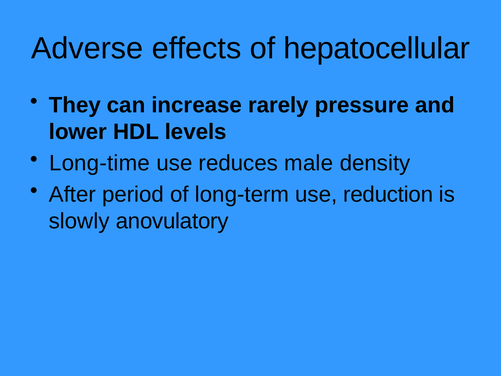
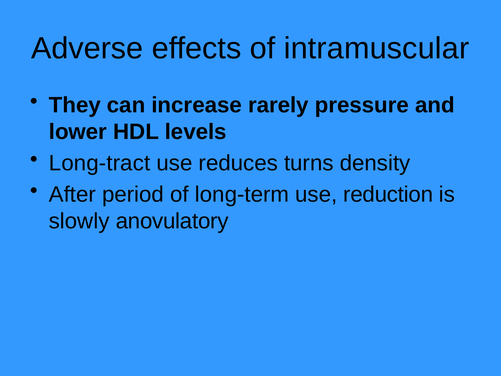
hepatocellular: hepatocellular -> intramuscular
Long-time: Long-time -> Long-tract
male: male -> turns
